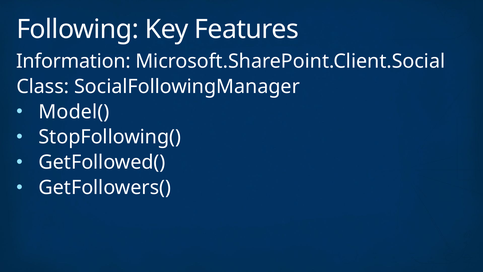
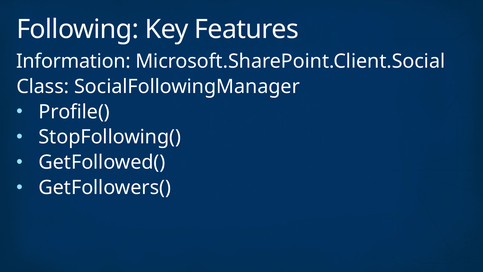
Model(: Model( -> Profile(
